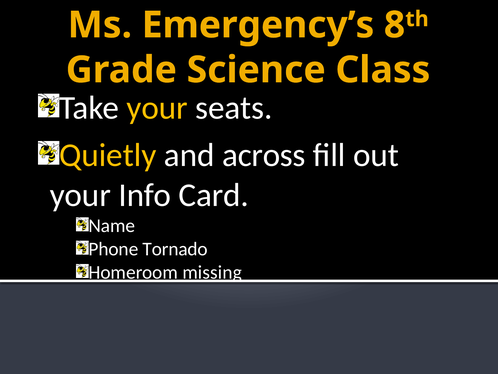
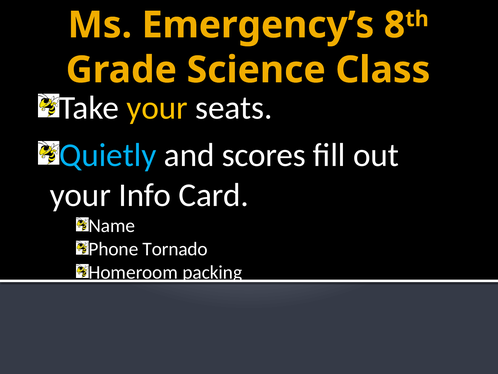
Quietly colour: yellow -> light blue
across: across -> scores
missing: missing -> packing
